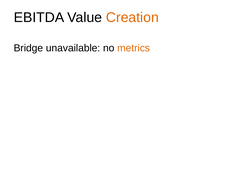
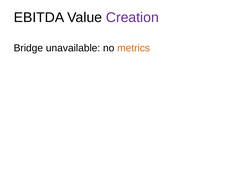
Creation colour: orange -> purple
